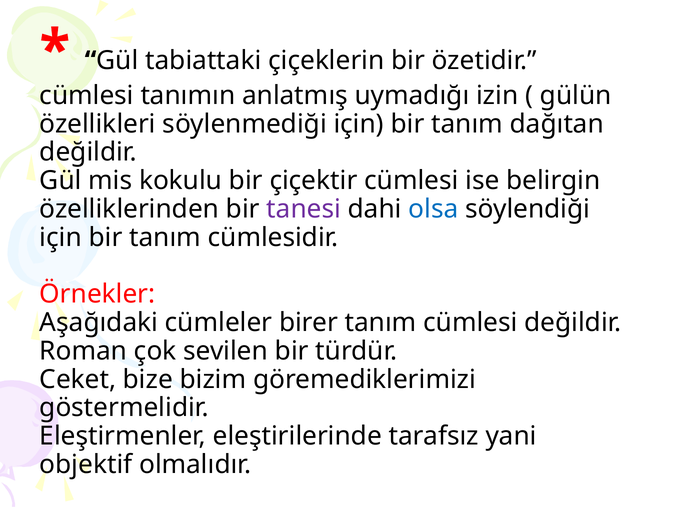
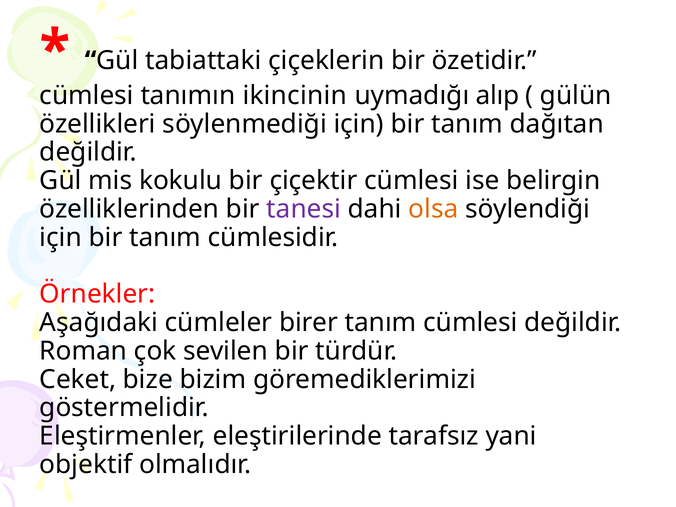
anlatmış: anlatmış -> ikincinin
izin: izin -> alıp
olsa colour: blue -> orange
